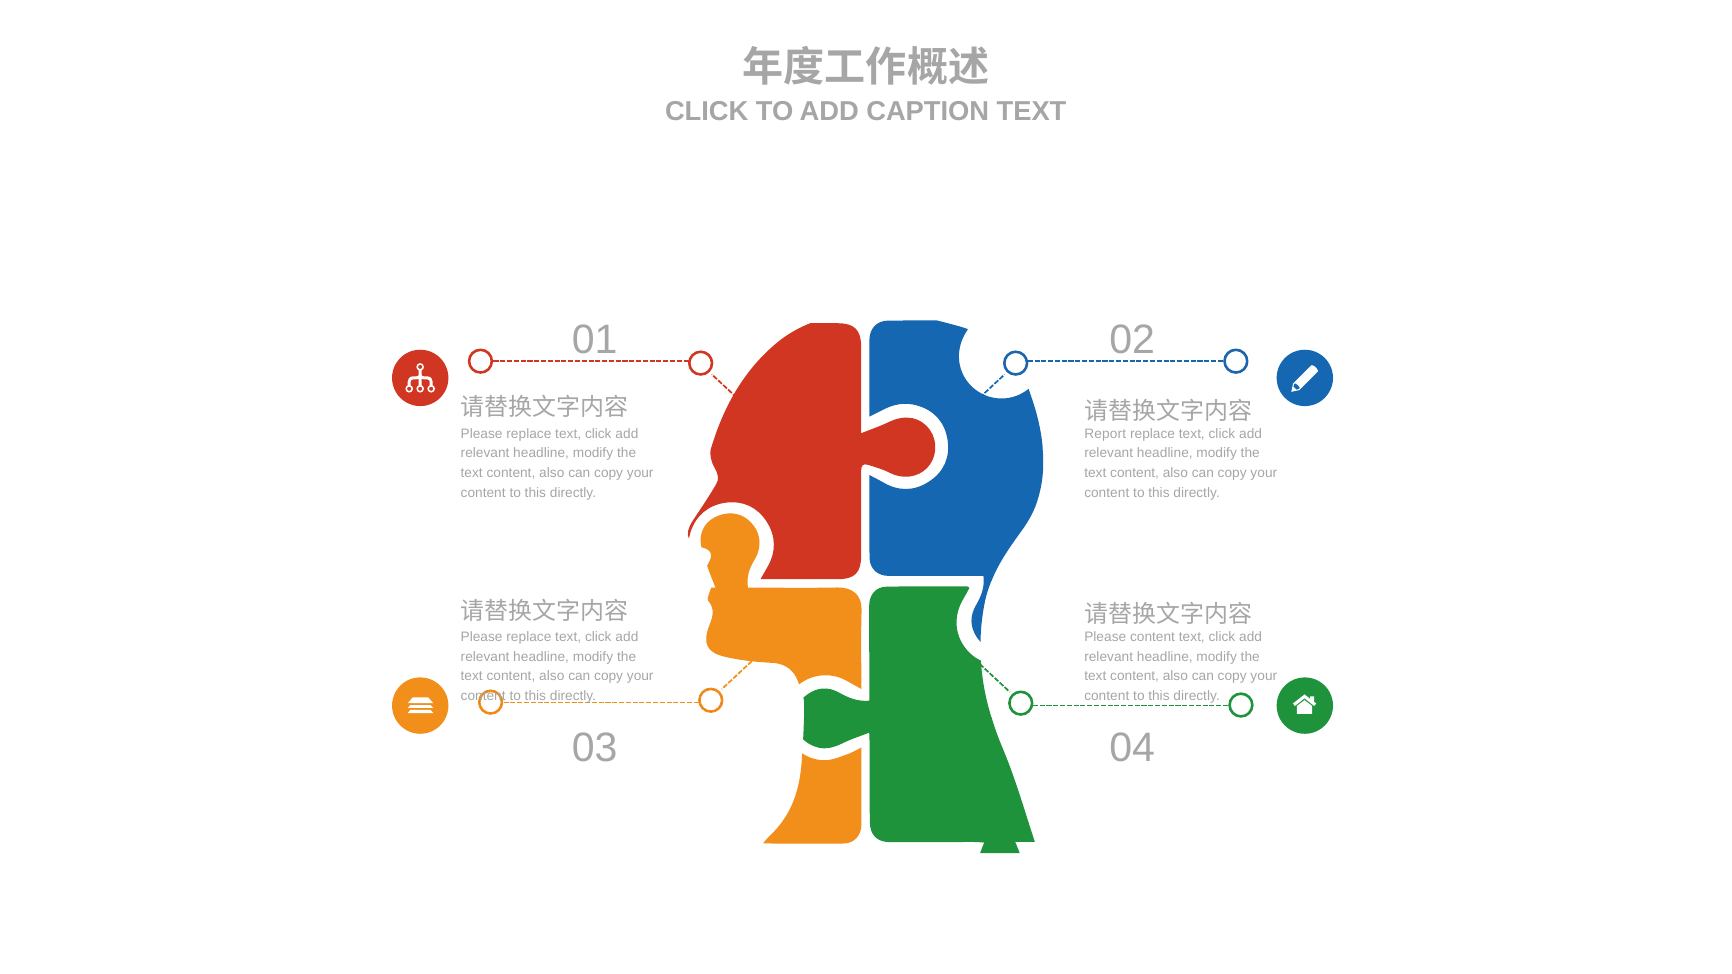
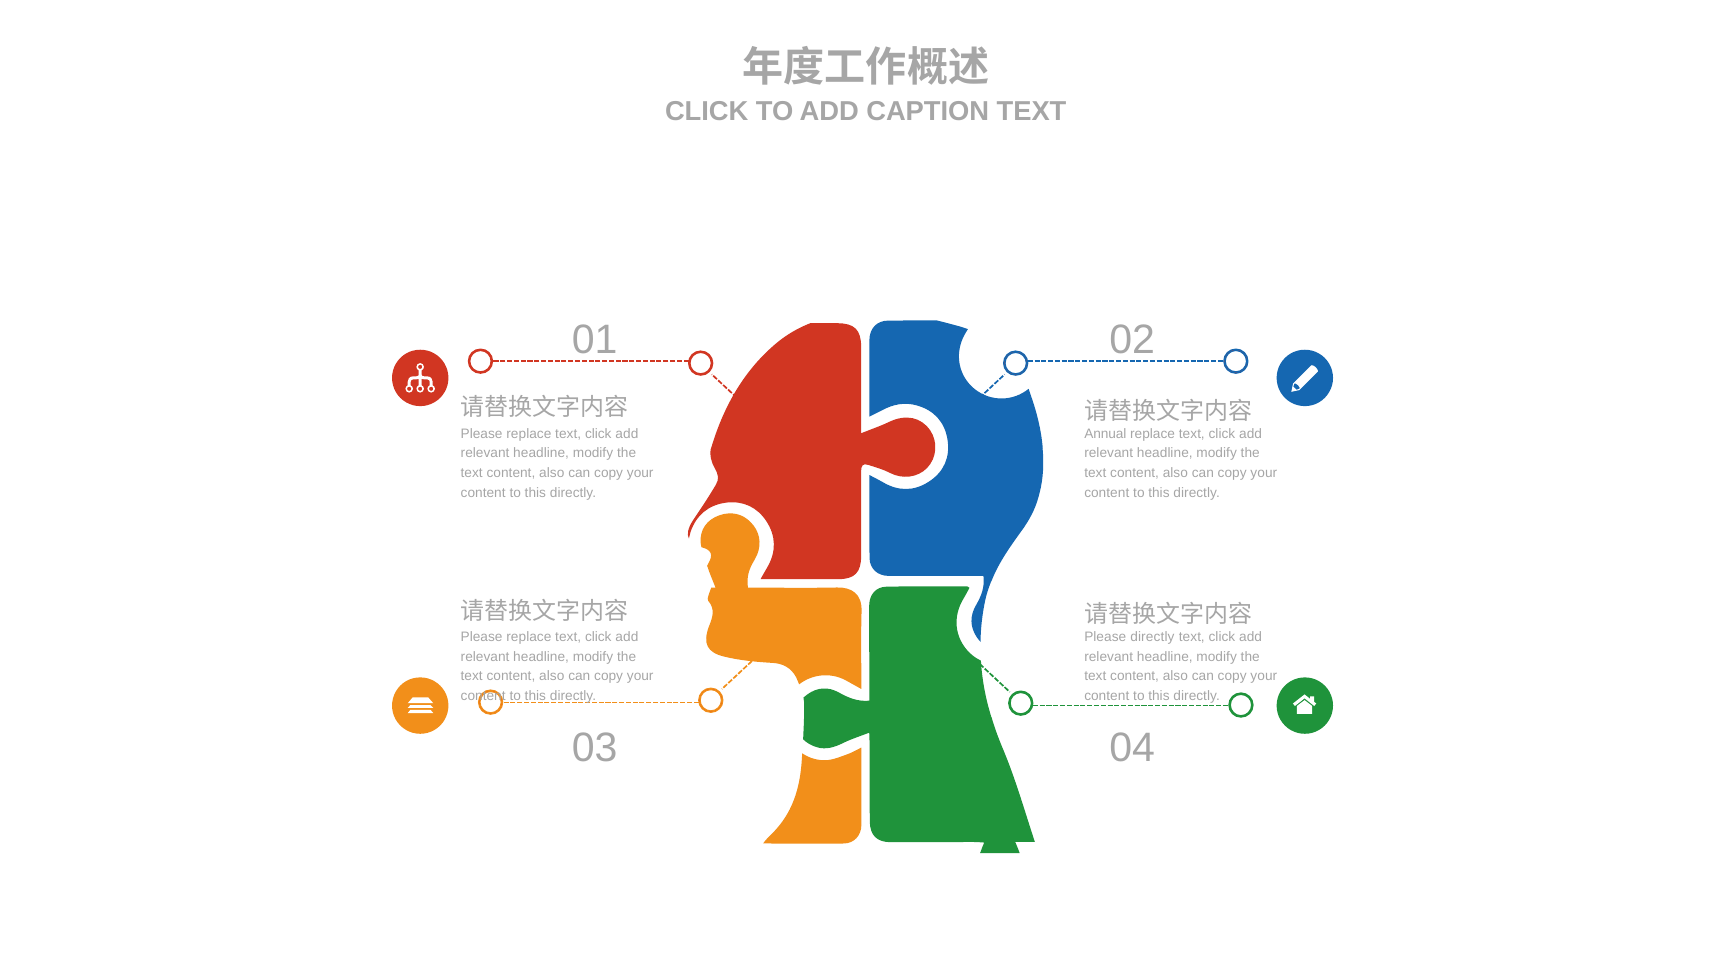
Report: Report -> Annual
Please content: content -> directly
